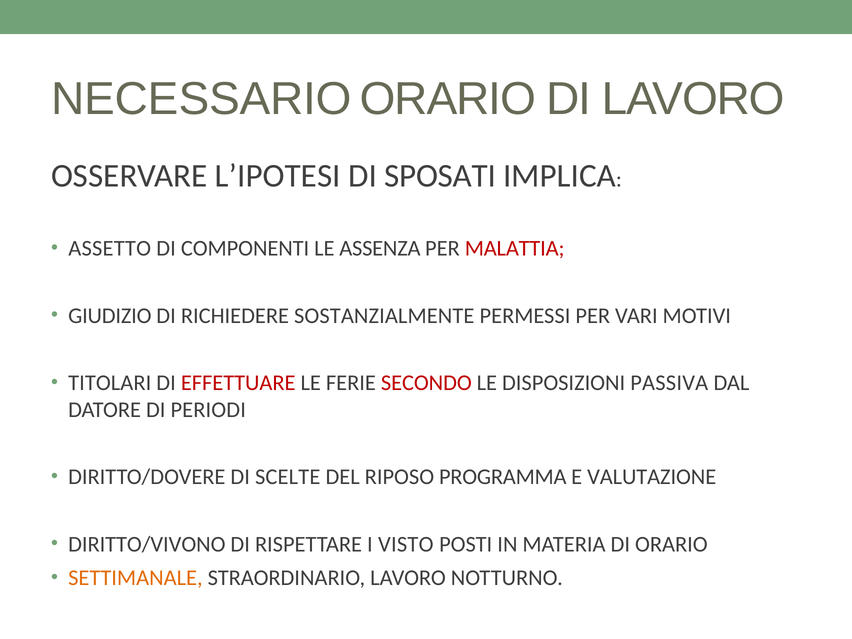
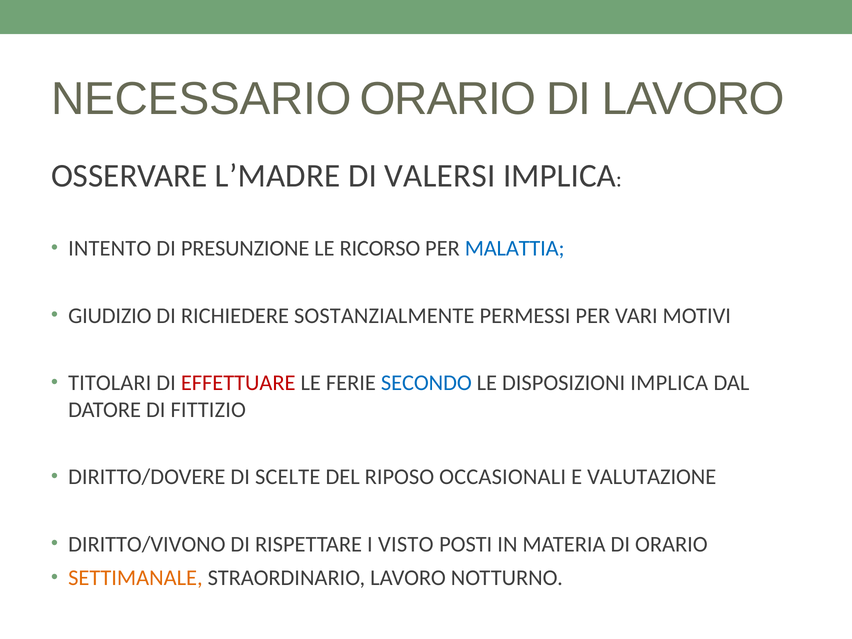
L’IPOTESI: L’IPOTESI -> L’MADRE
SPOSATI: SPOSATI -> VALERSI
ASSETTO: ASSETTO -> INTENTO
COMPONENTI: COMPONENTI -> PRESUNZIONE
ASSENZA: ASSENZA -> RICORSO
MALATTIA colour: red -> blue
SECONDO colour: red -> blue
DISPOSIZIONI PASSIVA: PASSIVA -> IMPLICA
PERIODI: PERIODI -> FITTIZIO
PROGRAMMA: PROGRAMMA -> OCCASIONALI
